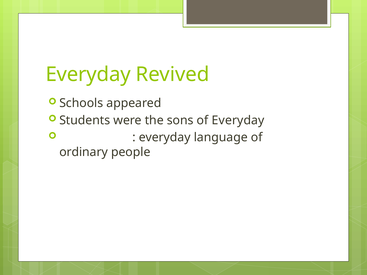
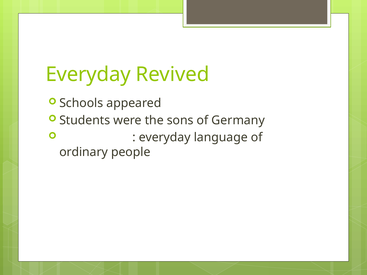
of Everyday: Everyday -> Germany
